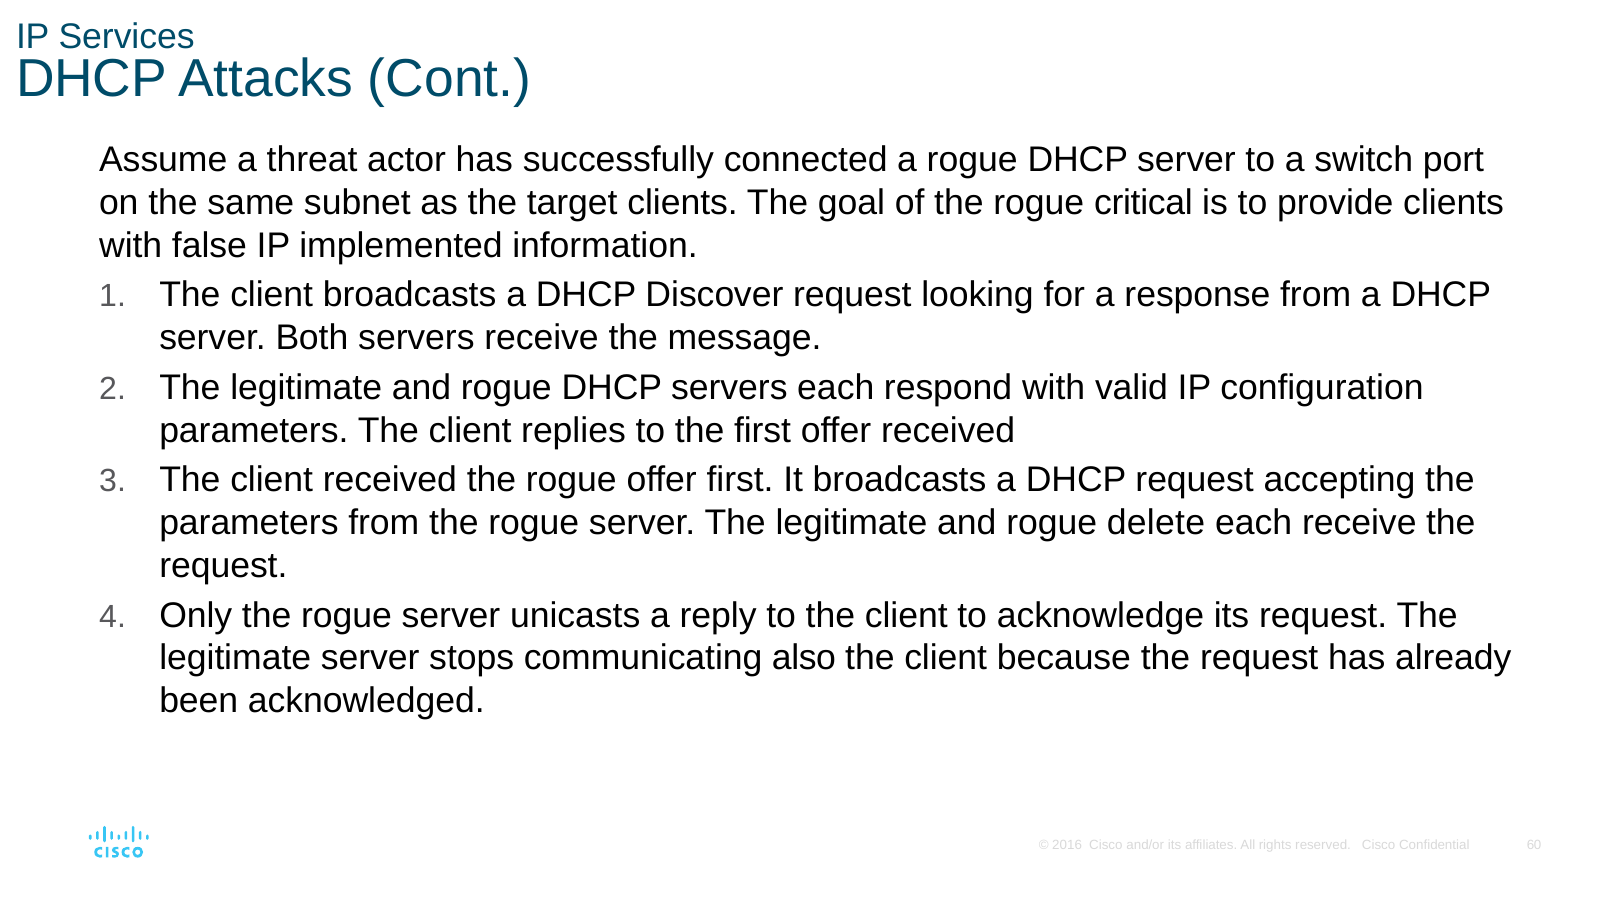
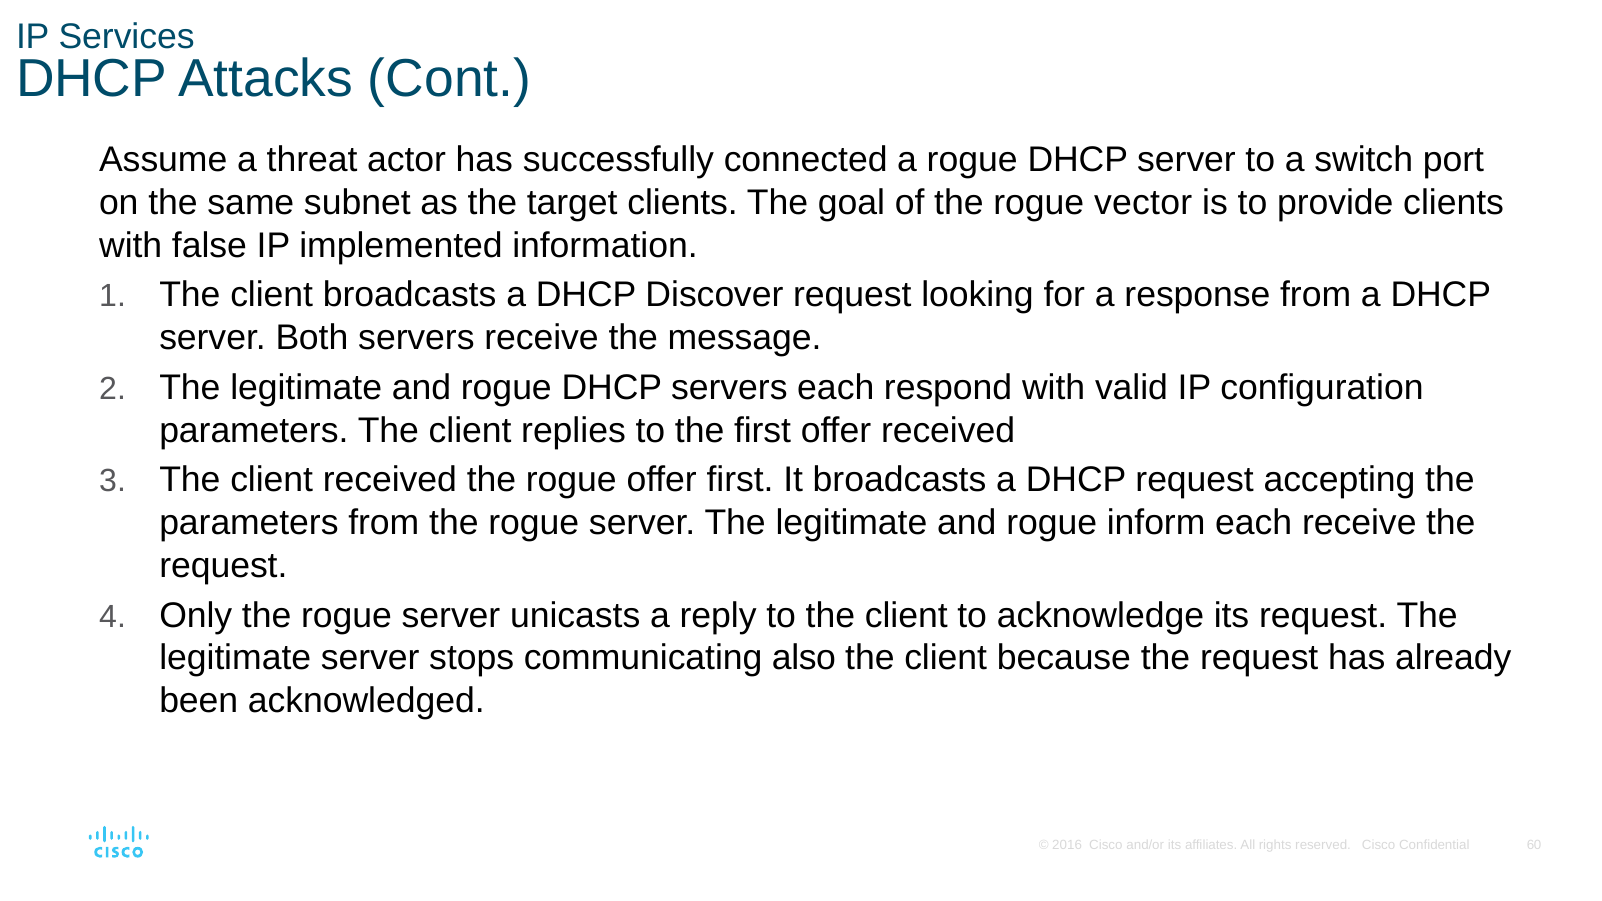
critical: critical -> vector
delete: delete -> inform
